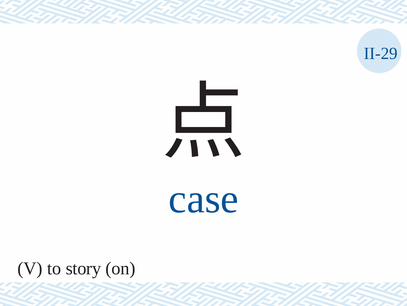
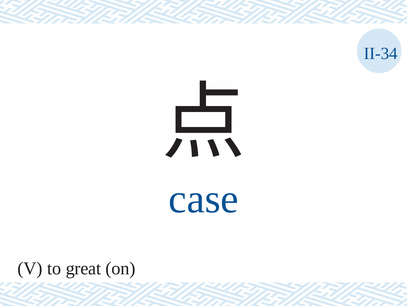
II-29: II-29 -> II-34
story: story -> great
